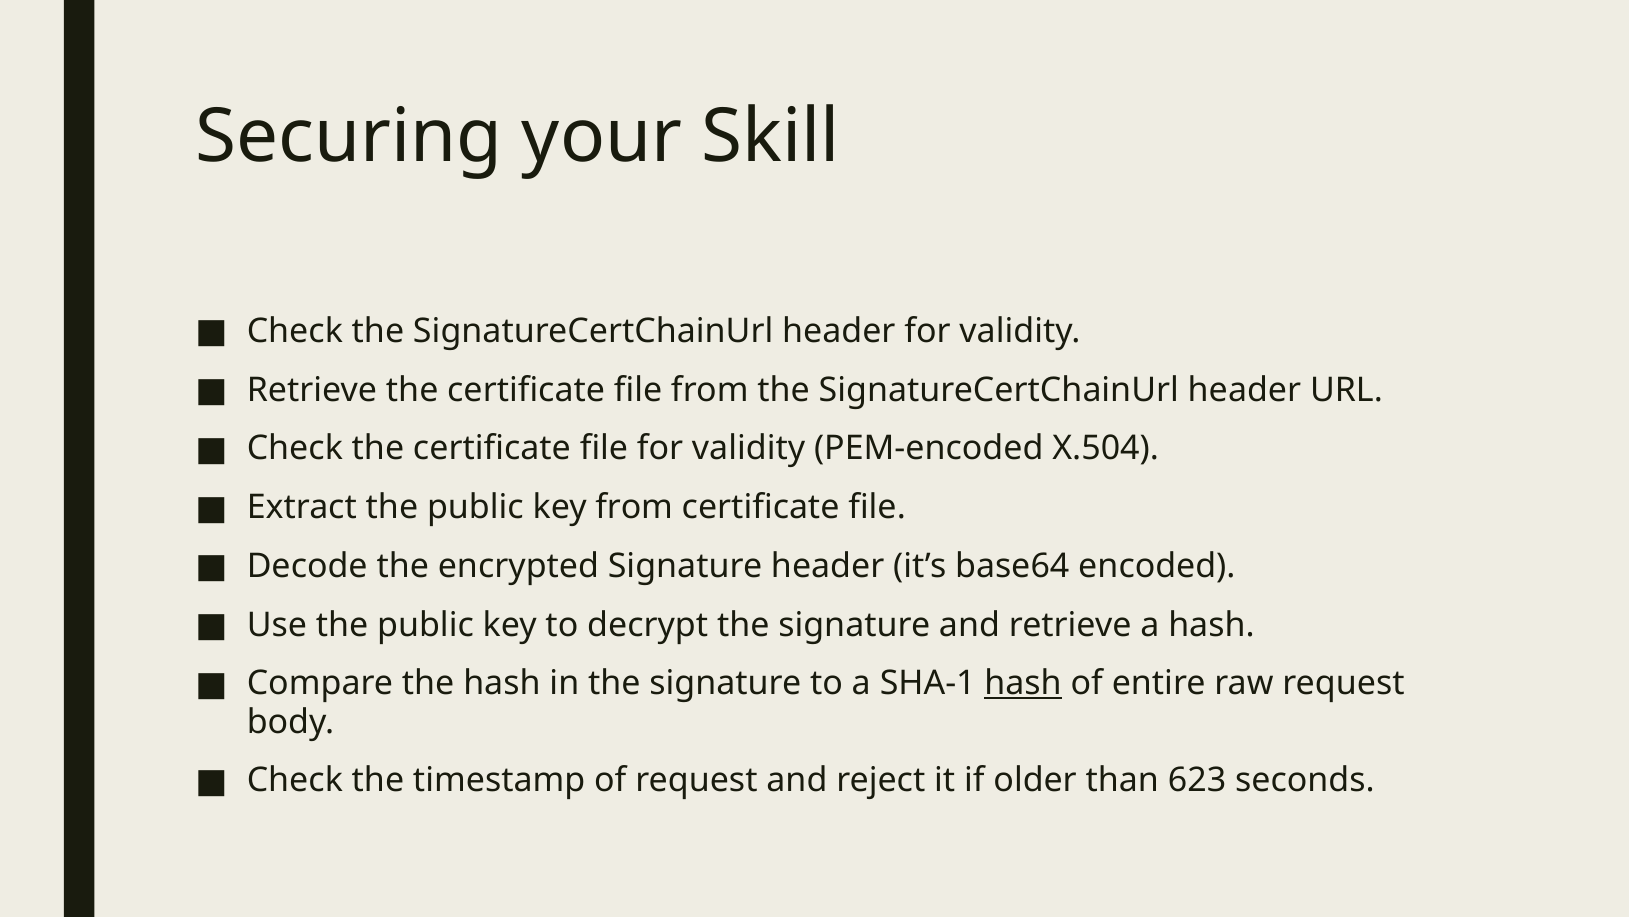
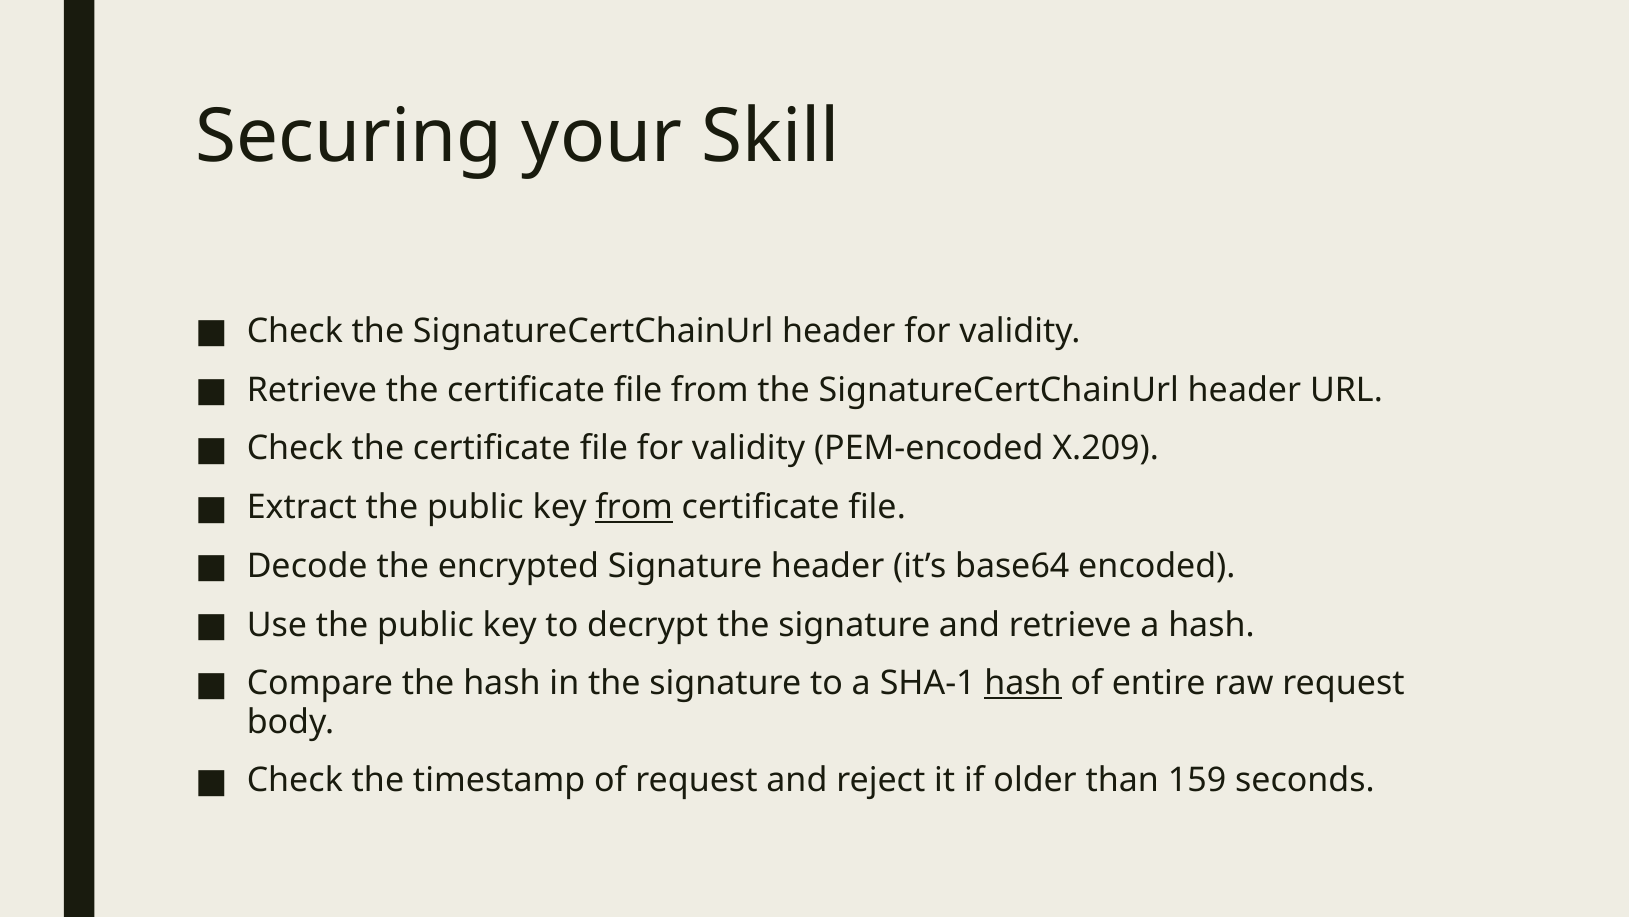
X.504: X.504 -> X.209
from at (634, 507) underline: none -> present
623: 623 -> 159
